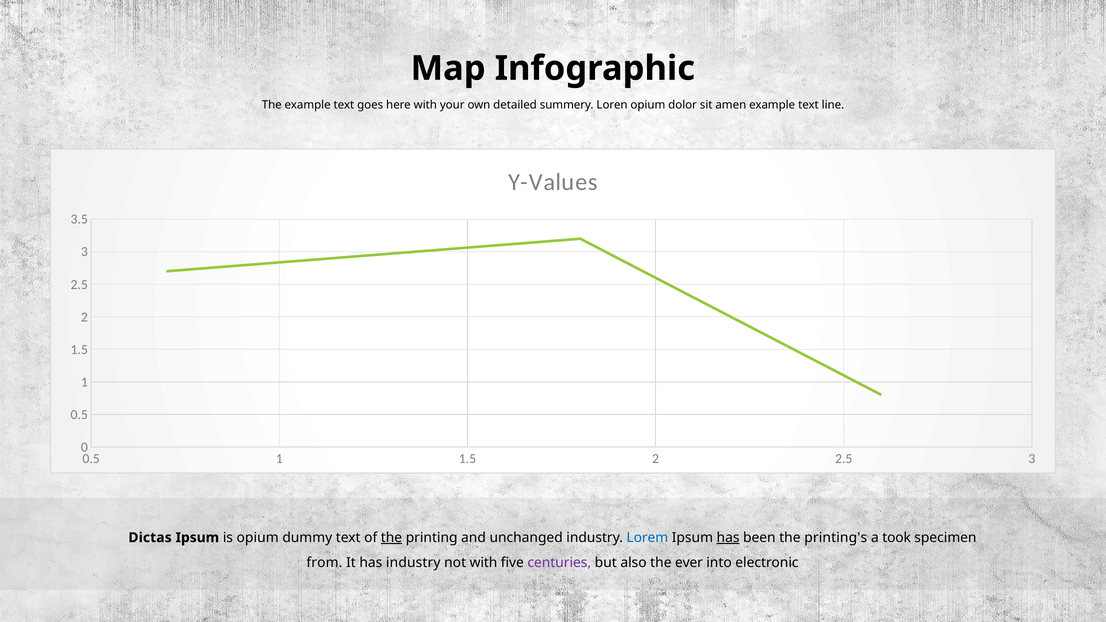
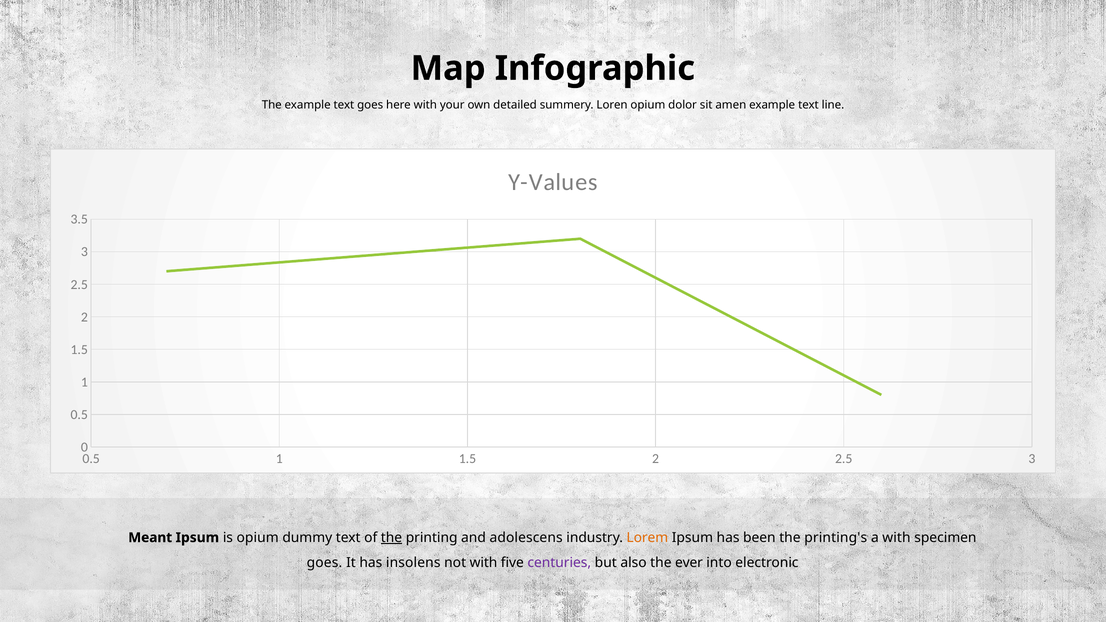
Dictas: Dictas -> Meant
unchanged: unchanged -> adolescens
Lorem colour: blue -> orange
has at (728, 538) underline: present -> none
a took: took -> with
from at (324, 563): from -> goes
has industry: industry -> insolens
